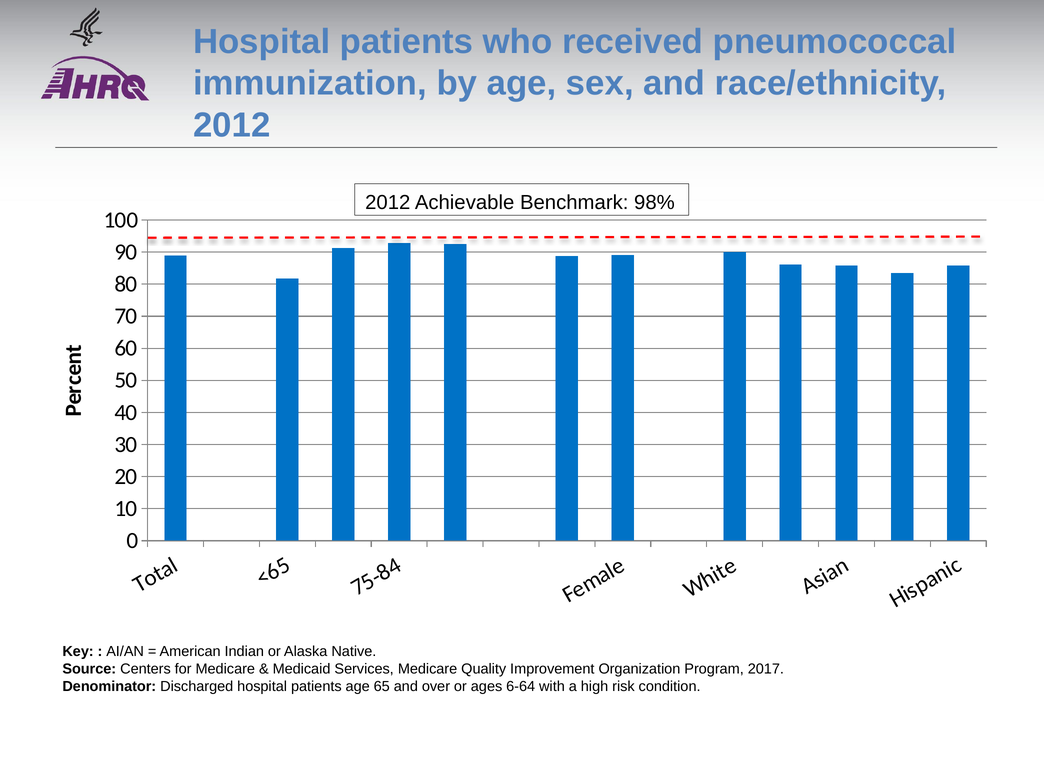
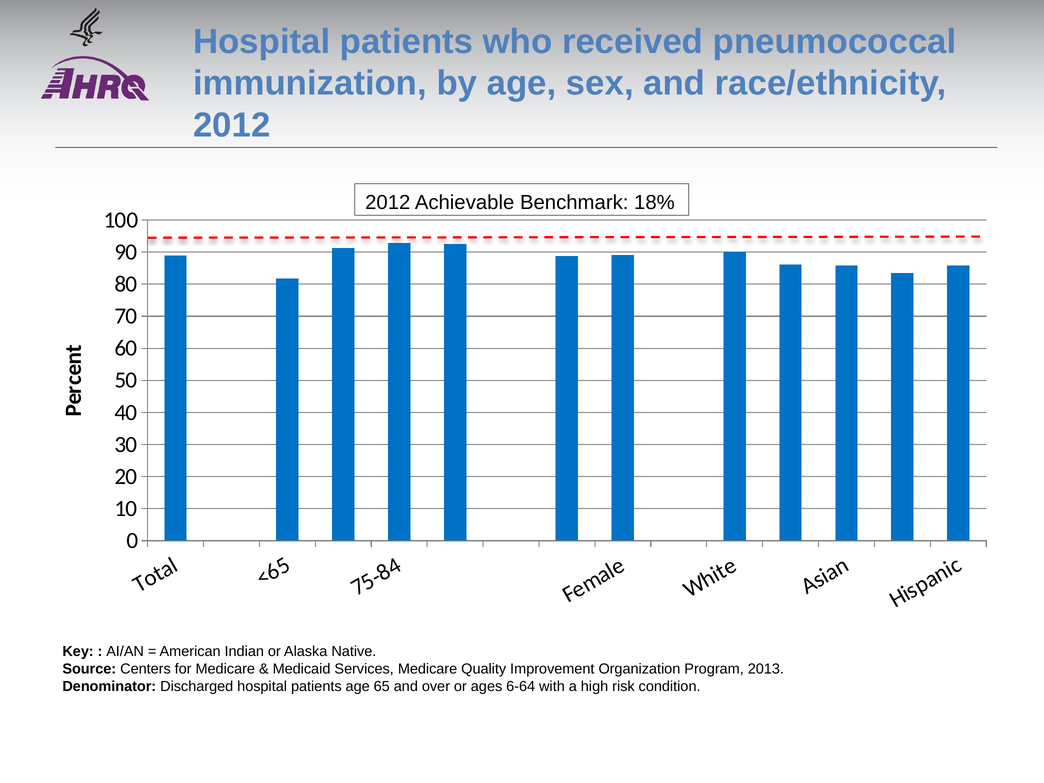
98%: 98% -> 18%
2017: 2017 -> 2013
